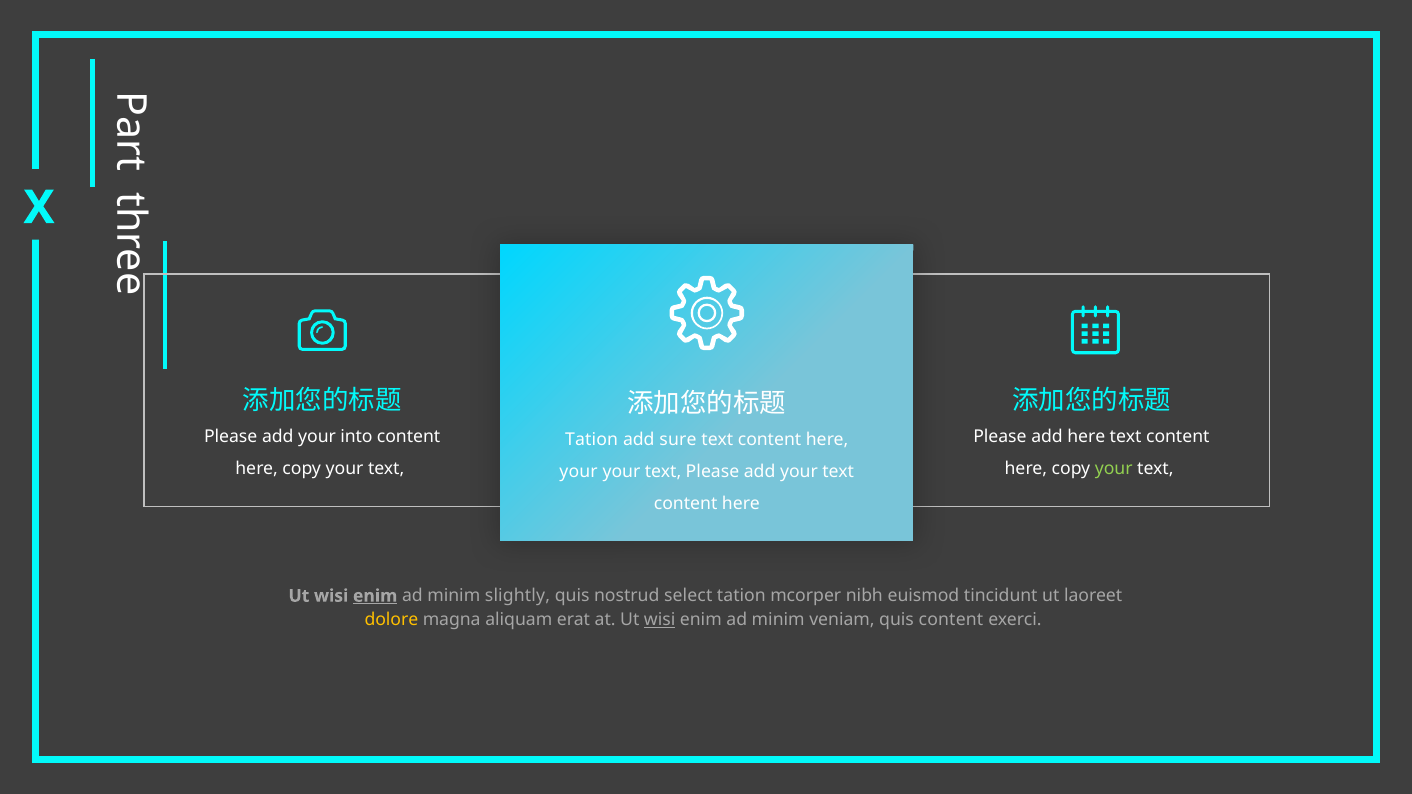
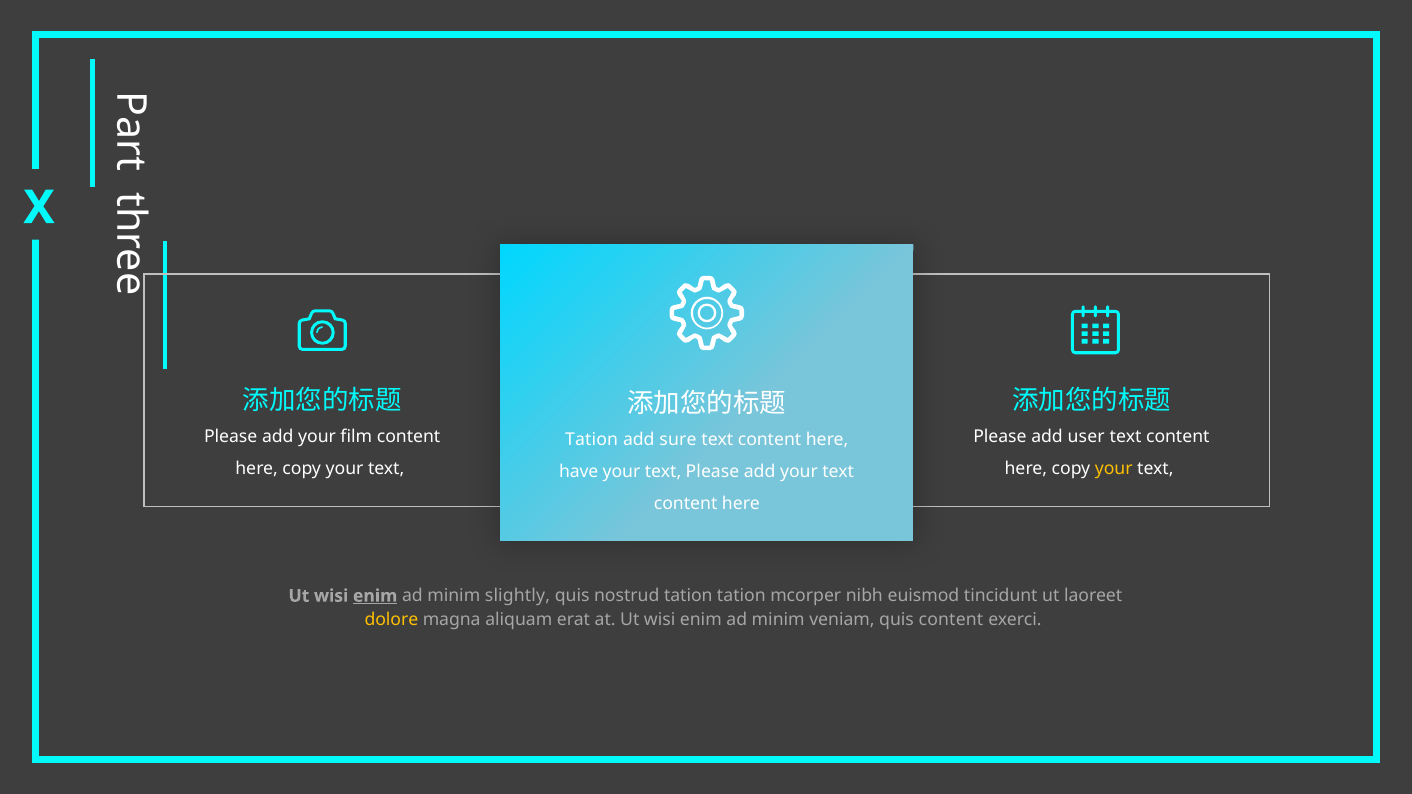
into: into -> film
add here: here -> user
your at (1114, 469) colour: light green -> yellow
your at (579, 472): your -> have
nostrud select: select -> tation
wisi at (660, 620) underline: present -> none
